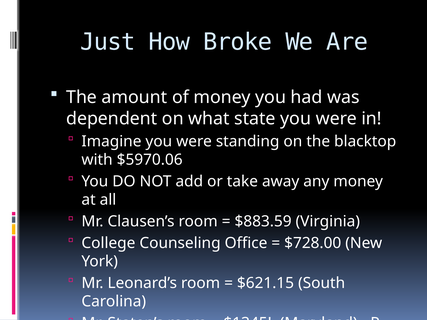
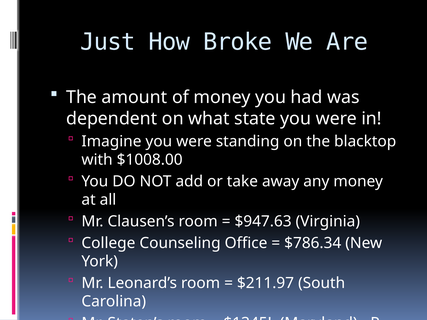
$5970.06: $5970.06 -> $1008.00
$883.59: $883.59 -> $947.63
$728.00: $728.00 -> $786.34
$621.15: $621.15 -> $211.97
